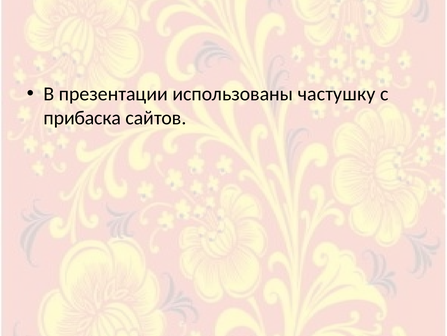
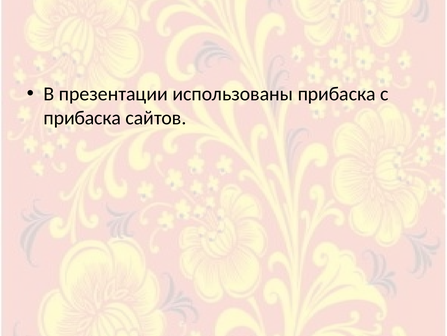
использованы частушку: частушку -> прибаска
